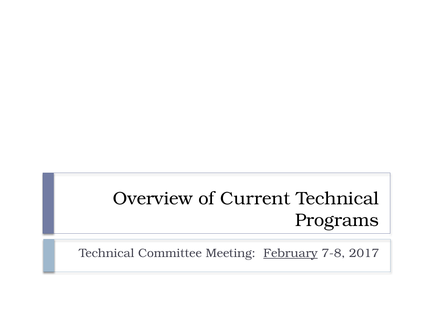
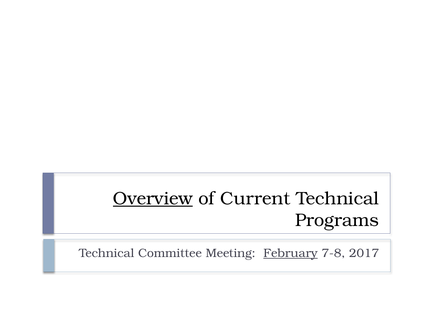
Overview underline: none -> present
